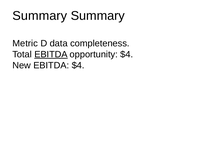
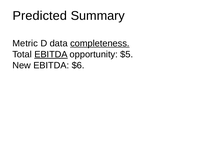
Summary at (40, 16): Summary -> Predicted
completeness underline: none -> present
opportunity $4: $4 -> $5
EBITDA $4: $4 -> $6
